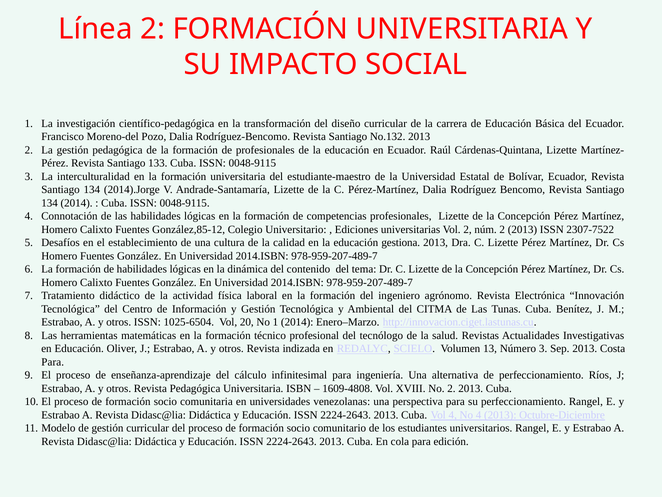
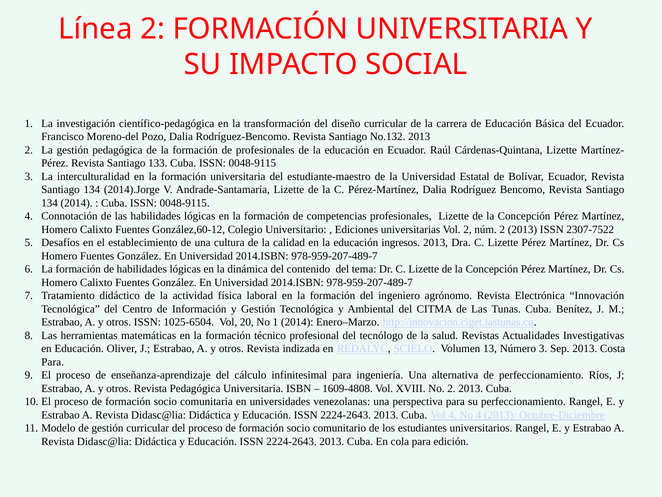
González,85-12: González,85-12 -> González,60-12
gestiona: gestiona -> ingresos
